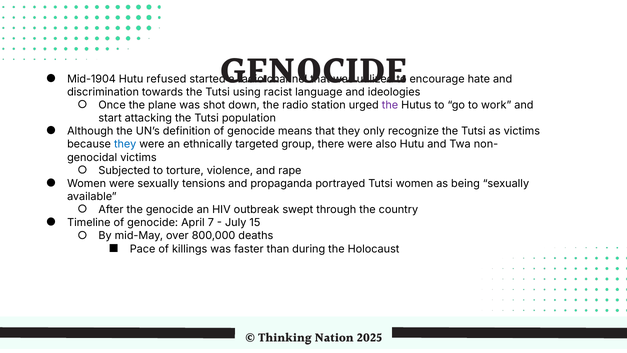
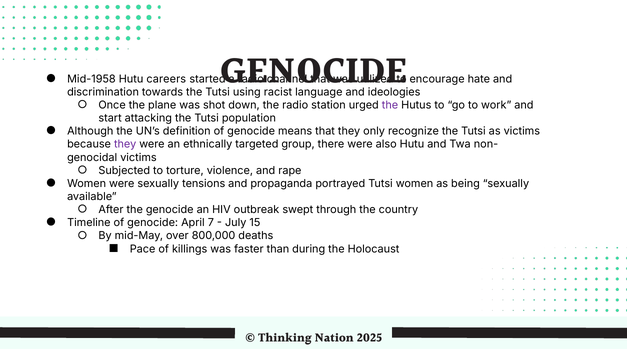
Mid-1904: Mid-1904 -> Mid-1958
refused: refused -> careers
they at (125, 144) colour: blue -> purple
